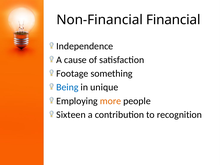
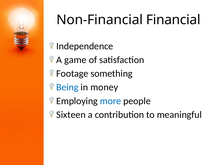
cause: cause -> game
unique: unique -> money
more colour: orange -> blue
recognition: recognition -> meaningful
